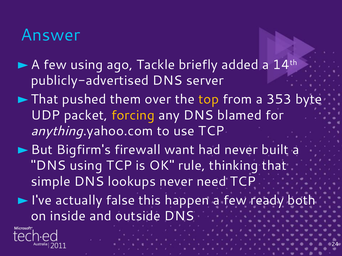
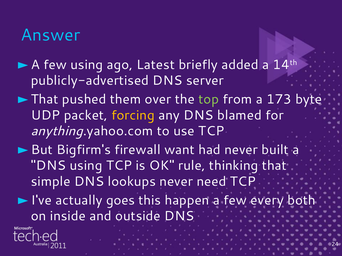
Tackle: Tackle -> Latest
top colour: yellow -> light green
353: 353 -> 173
false: false -> goes
ready: ready -> every
